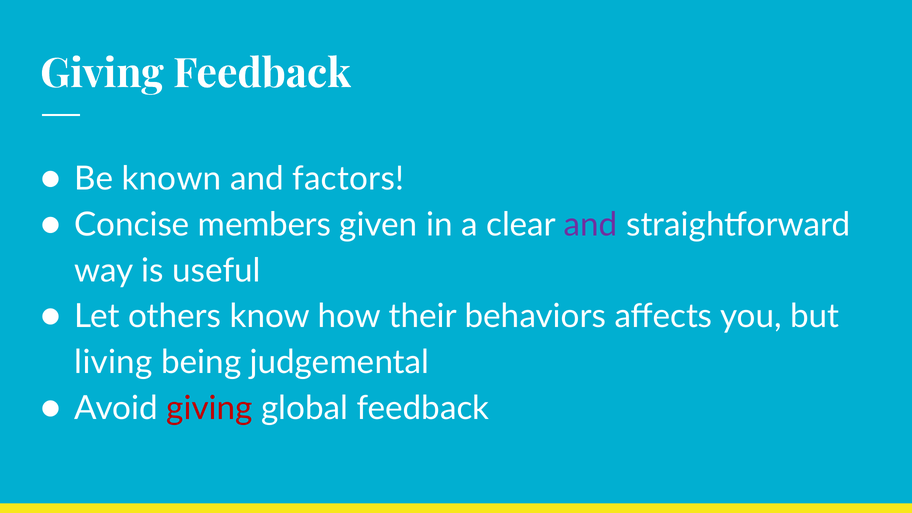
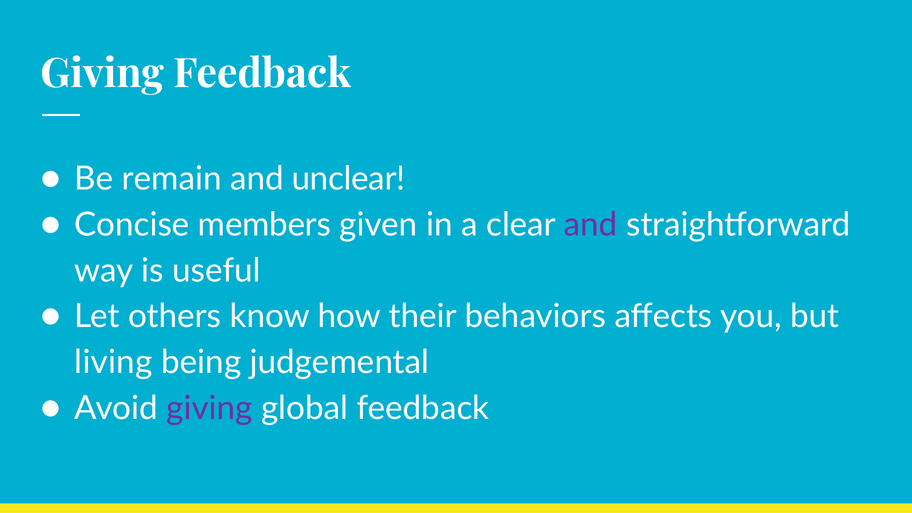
known: known -> remain
factors: factors -> unclear
giving at (209, 408) colour: red -> purple
